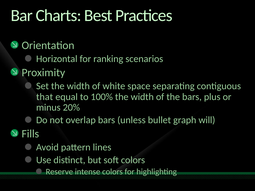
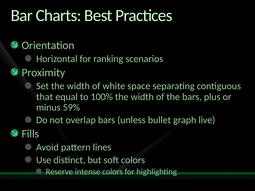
20%: 20% -> 59%
will: will -> live
